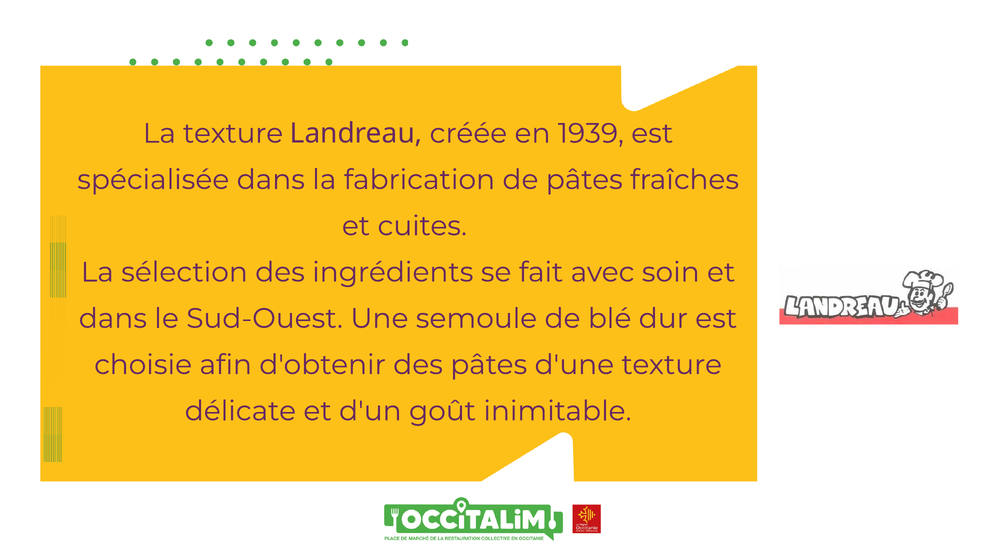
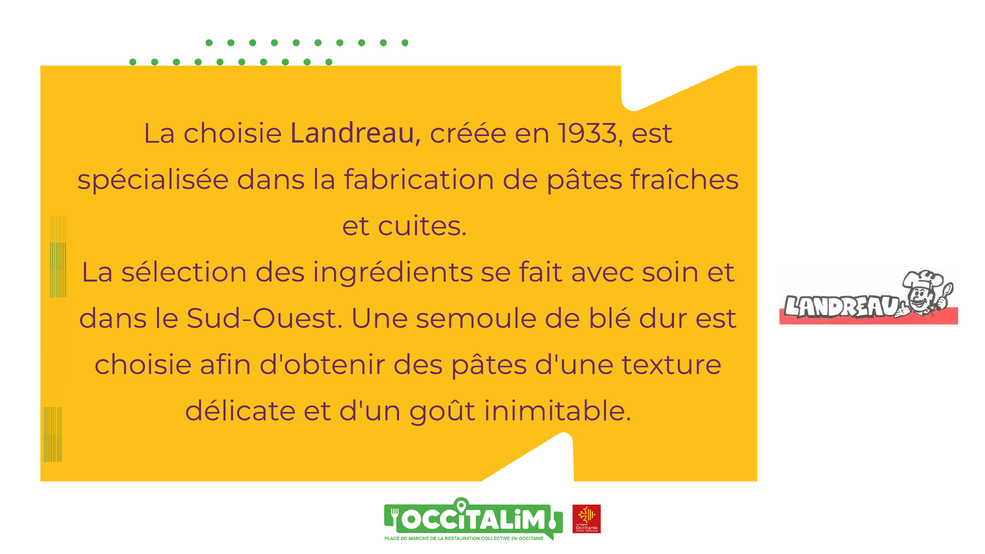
La texture: texture -> choisie
1939: 1939 -> 1933
